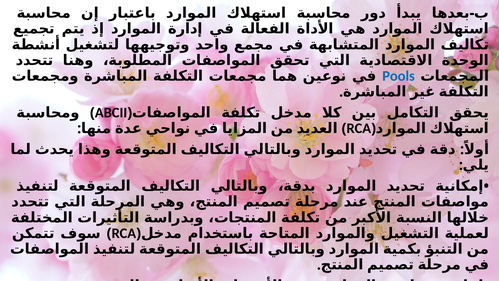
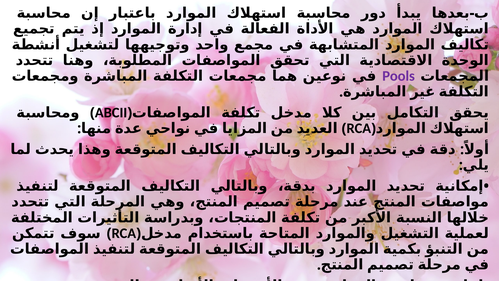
Pools colour: blue -> purple
